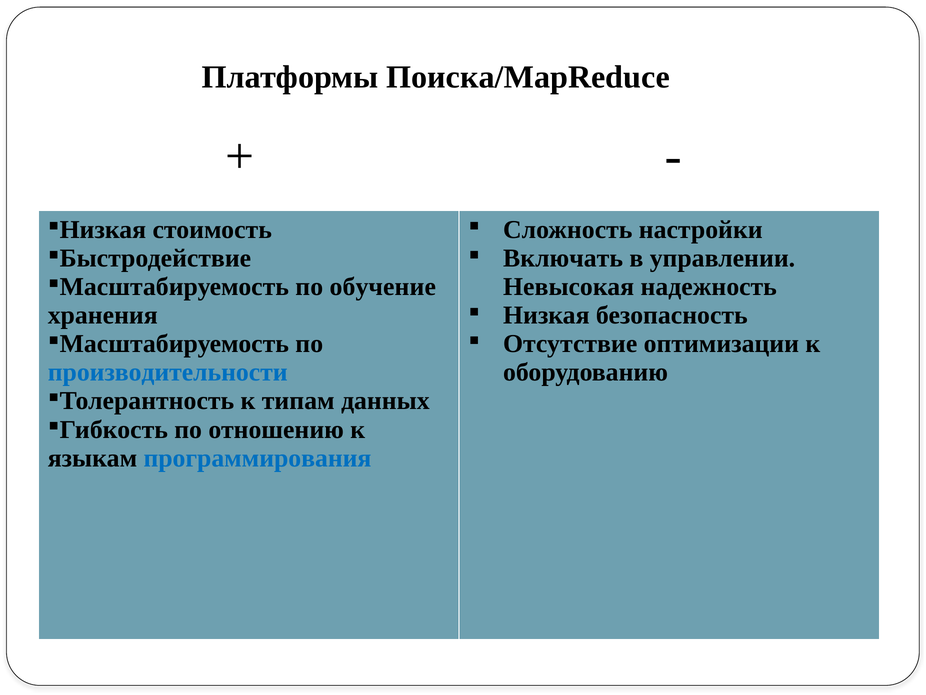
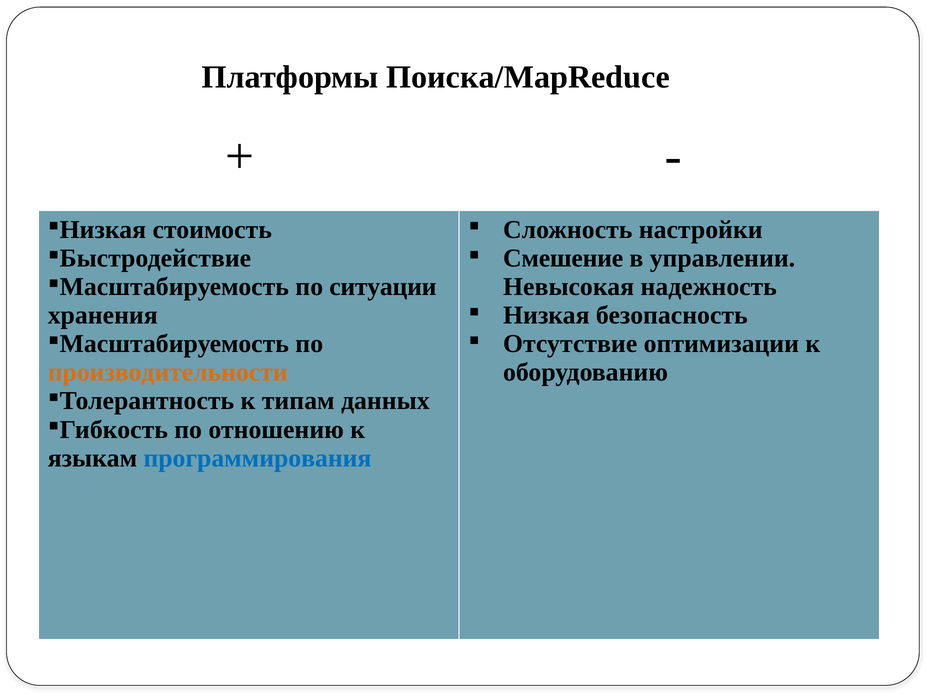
Включать: Включать -> Смешение
обучение: обучение -> ситуации
производительности colour: blue -> orange
